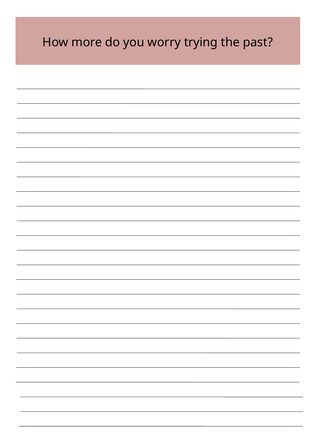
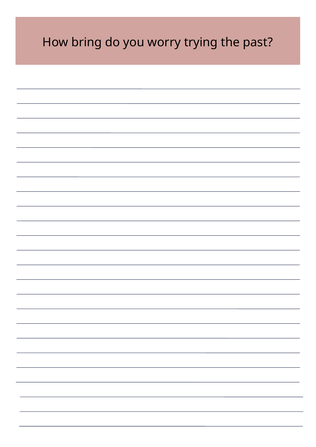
more: more -> bring
